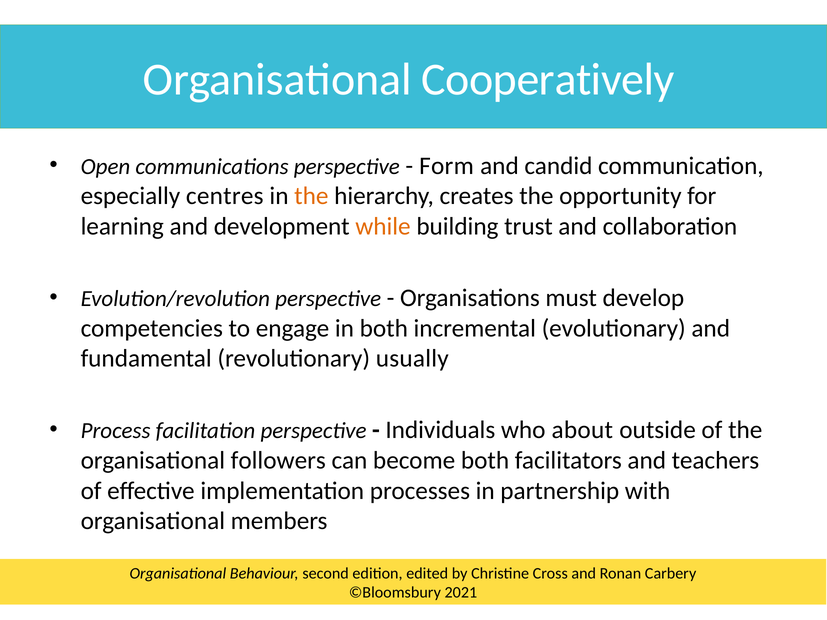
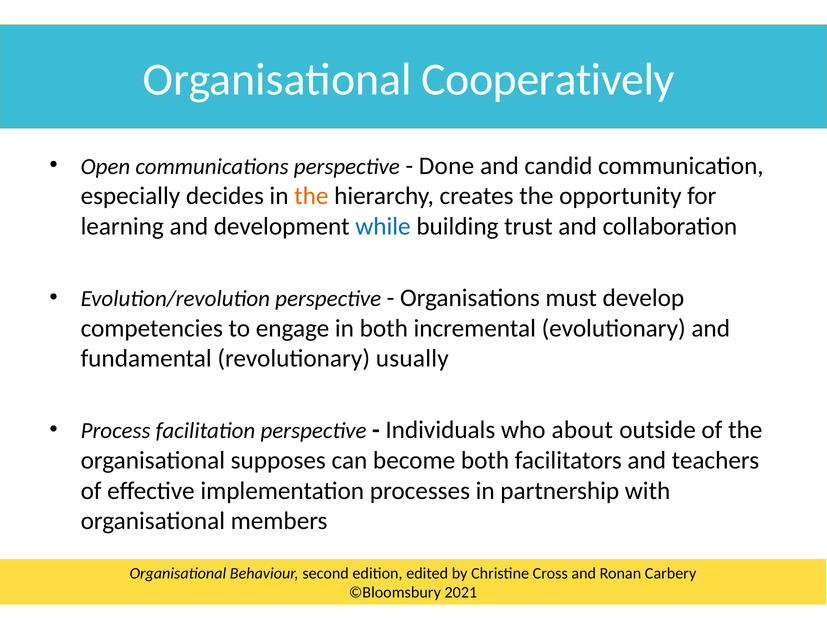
Form: Form -> Done
centres: centres -> decides
while colour: orange -> blue
followers: followers -> supposes
